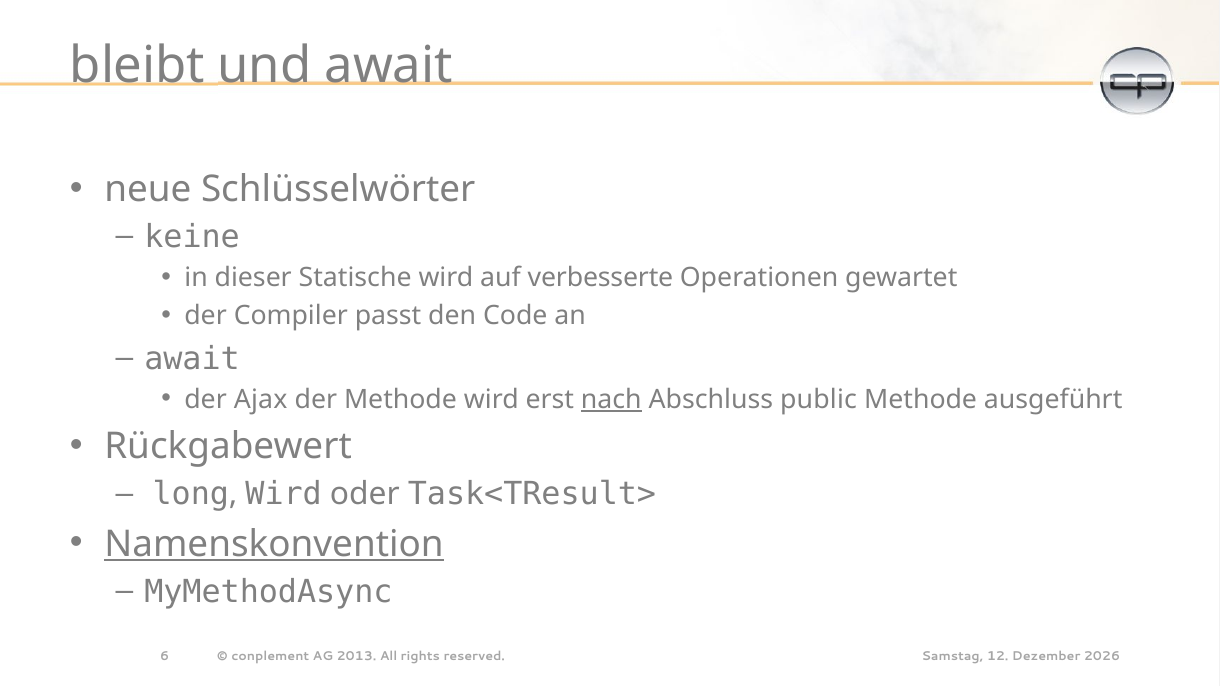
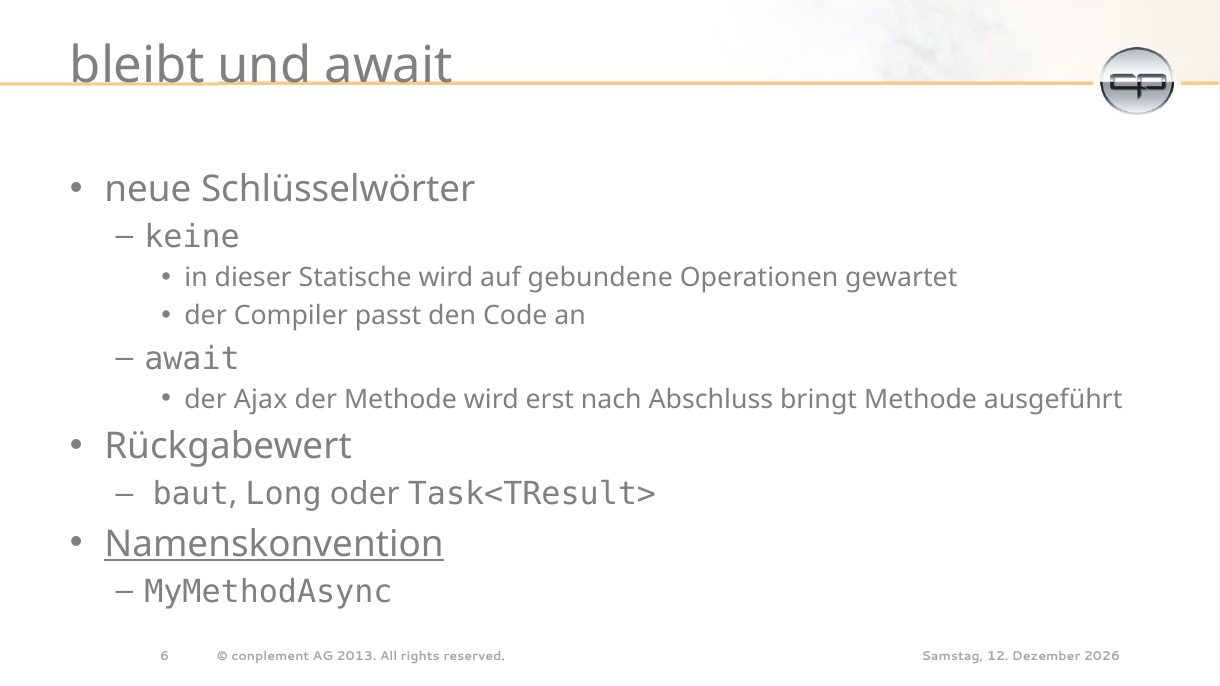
verbesserte: verbesserte -> gebundene
nach underline: present -> none
public: public -> bringt
long: long -> baut
Wird at (284, 494): Wird -> Long
